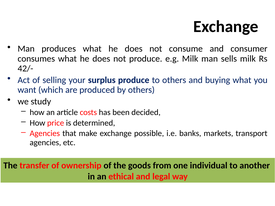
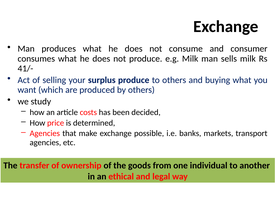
42/-: 42/- -> 41/-
